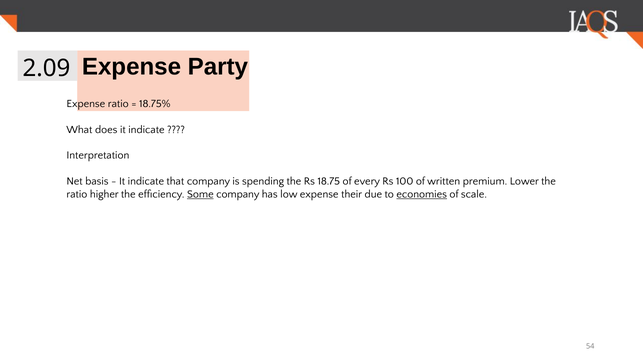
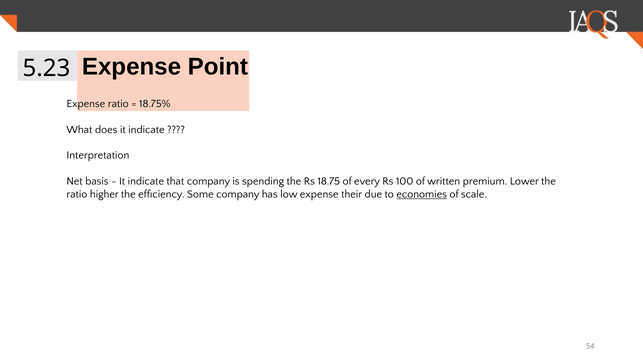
Party: Party -> Point
2.09: 2.09 -> 5.23
Some underline: present -> none
